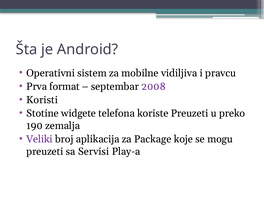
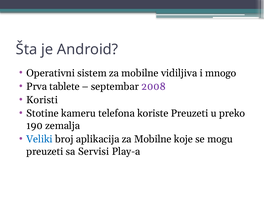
pravcu: pravcu -> mnogo
format: format -> tablete
widgete: widgete -> kameru
Veliki colour: purple -> blue
aplikacija za Package: Package -> Mobilne
